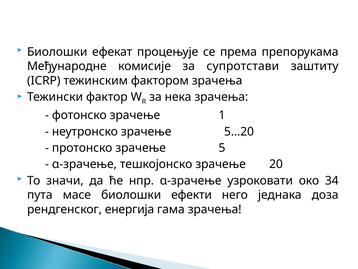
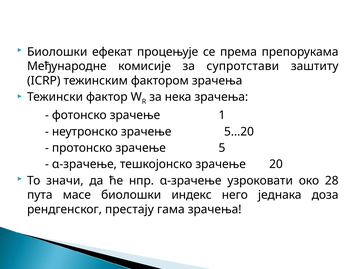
34: 34 -> 28
ефекти: ефекти -> индекс
енергија: енергија -> престају
